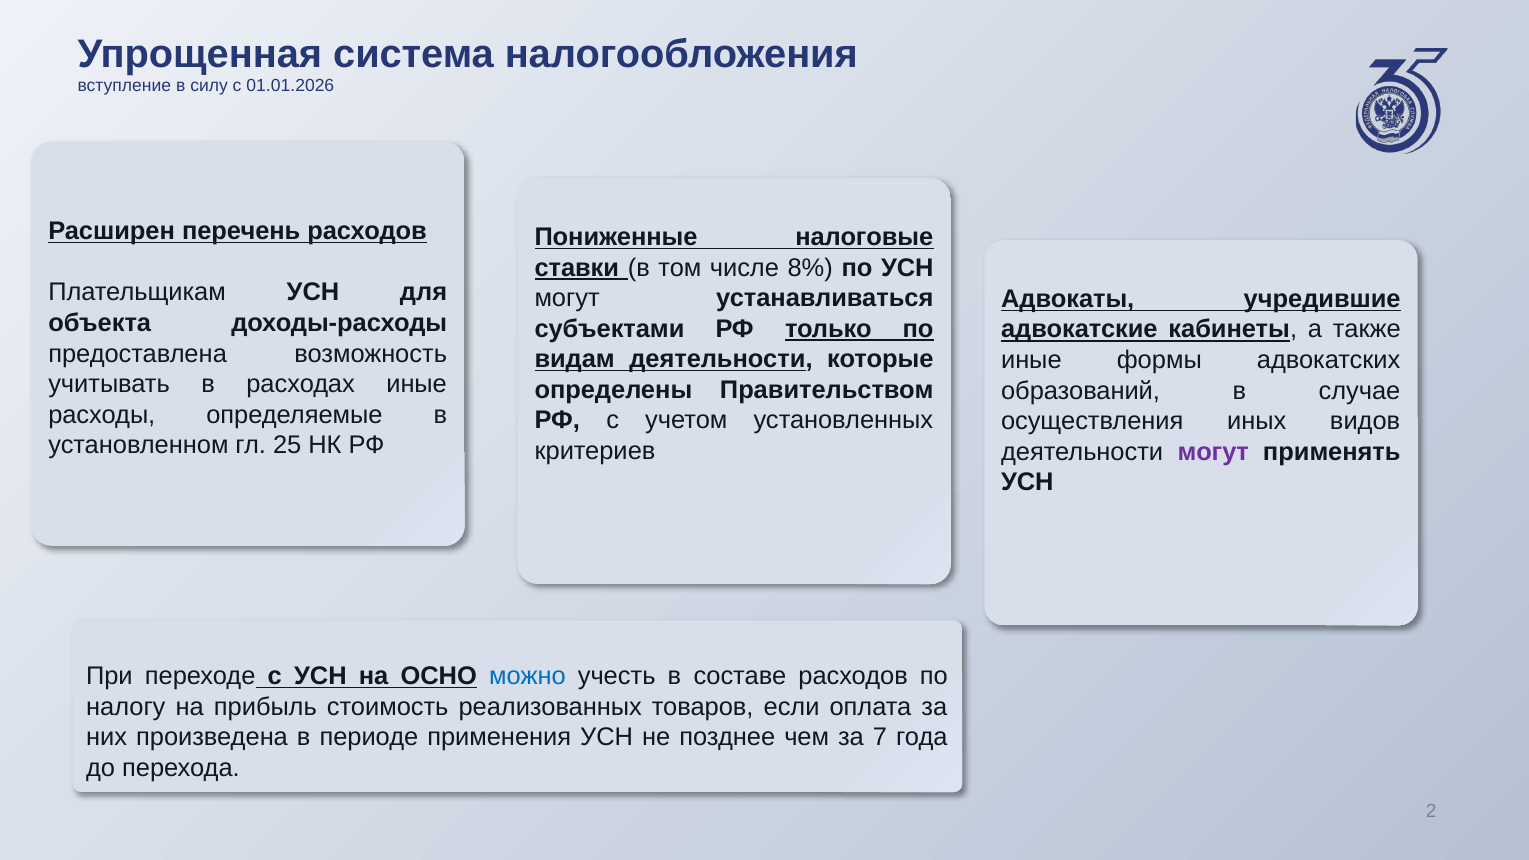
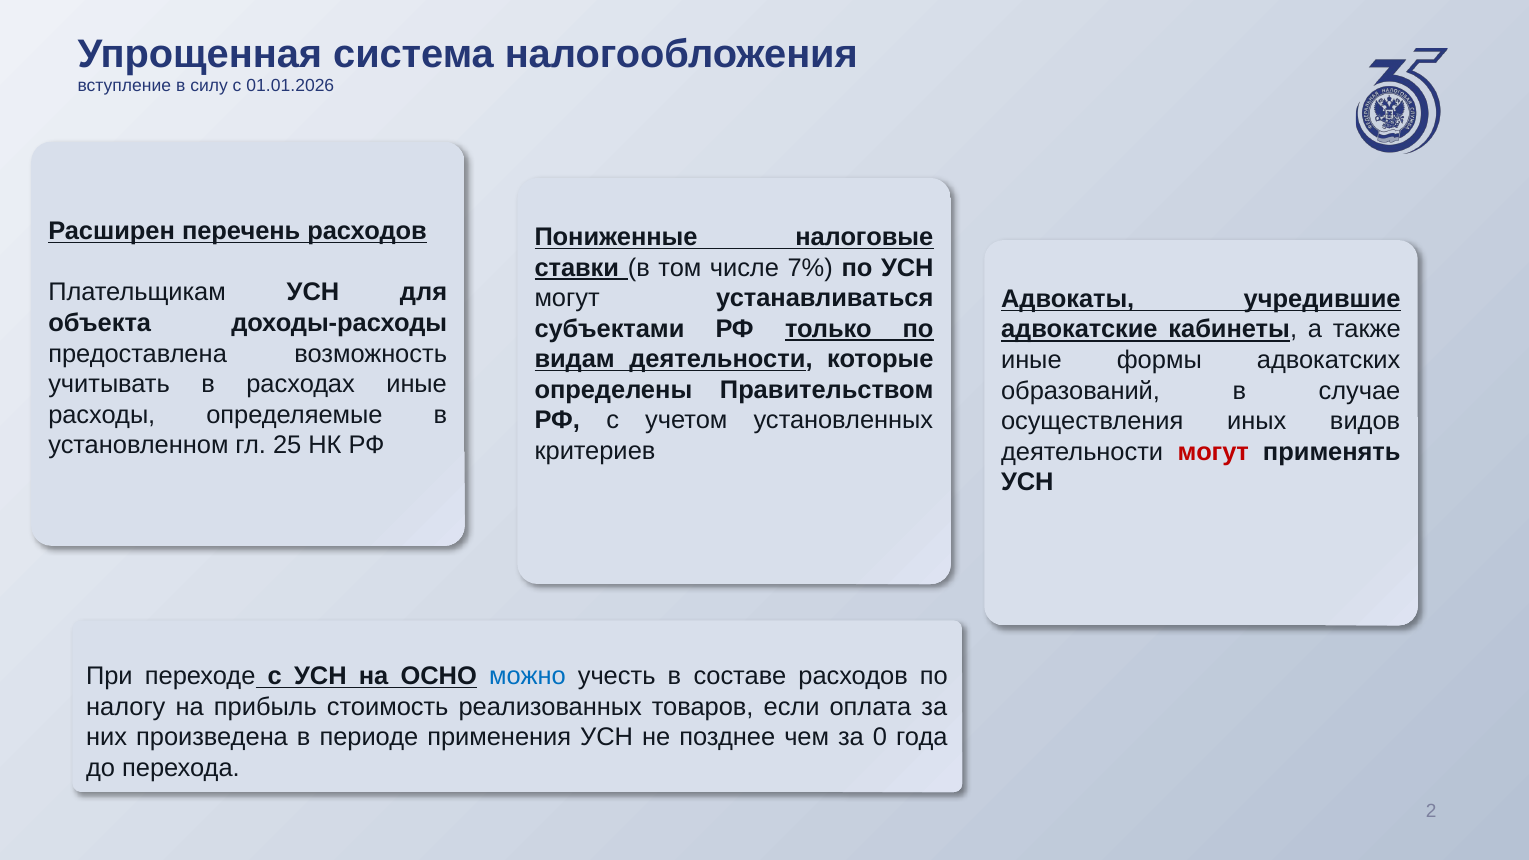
8%: 8% -> 7%
могут at (1213, 452) colour: purple -> red
7: 7 -> 0
